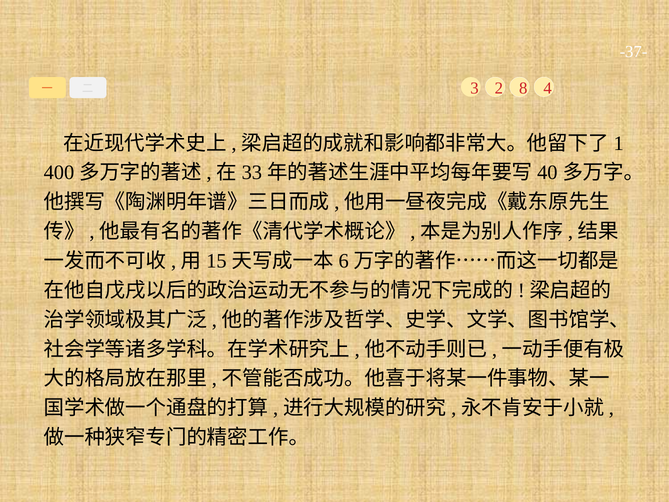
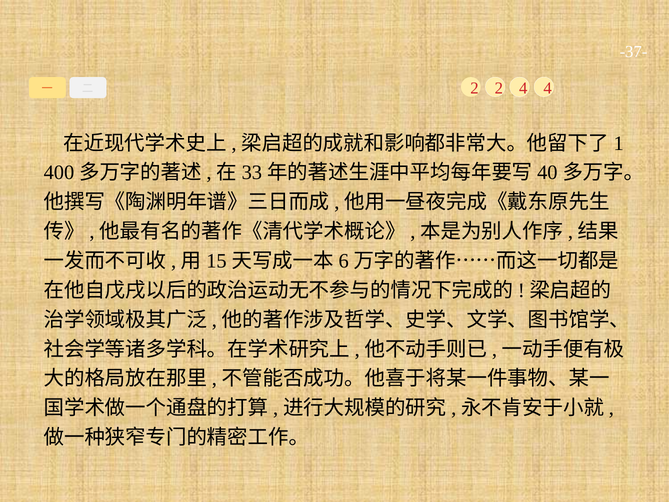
3 at (475, 88): 3 -> 2
2 8: 8 -> 4
